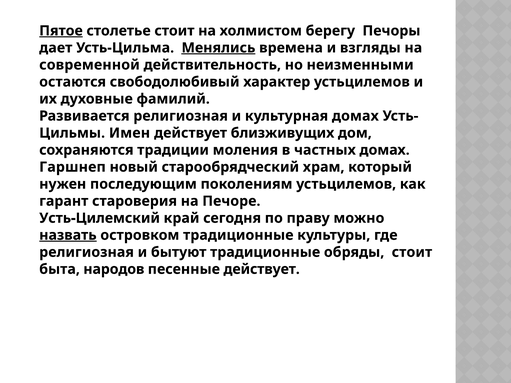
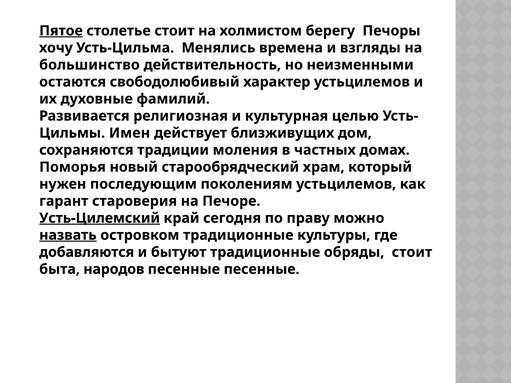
дает: дает -> хочу
Менялись underline: present -> none
современной: современной -> большинство
культурная домах: домах -> целью
Гаршнеп: Гаршнеп -> Поморья
Усть-Цилемский underline: none -> present
религиозная at (87, 252): религиозная -> добавляются
песенные действует: действует -> песенные
